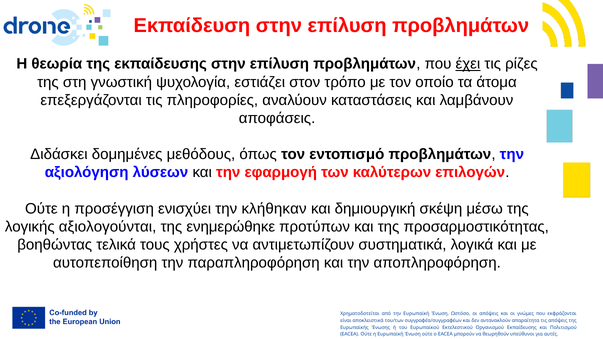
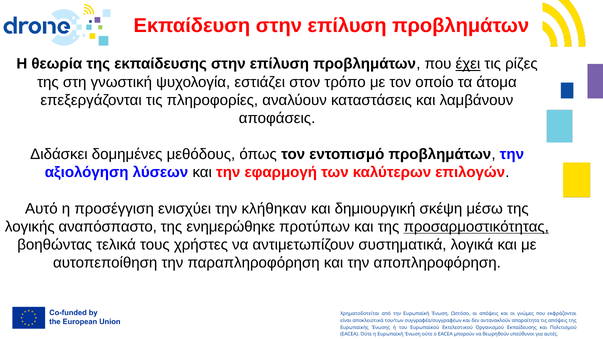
Ούτε at (41, 209): Ούτε -> Αυτό
αξιολογούνται: αξιολογούνται -> αναπόσπαστο
προσαρμοστικότητας underline: none -> present
